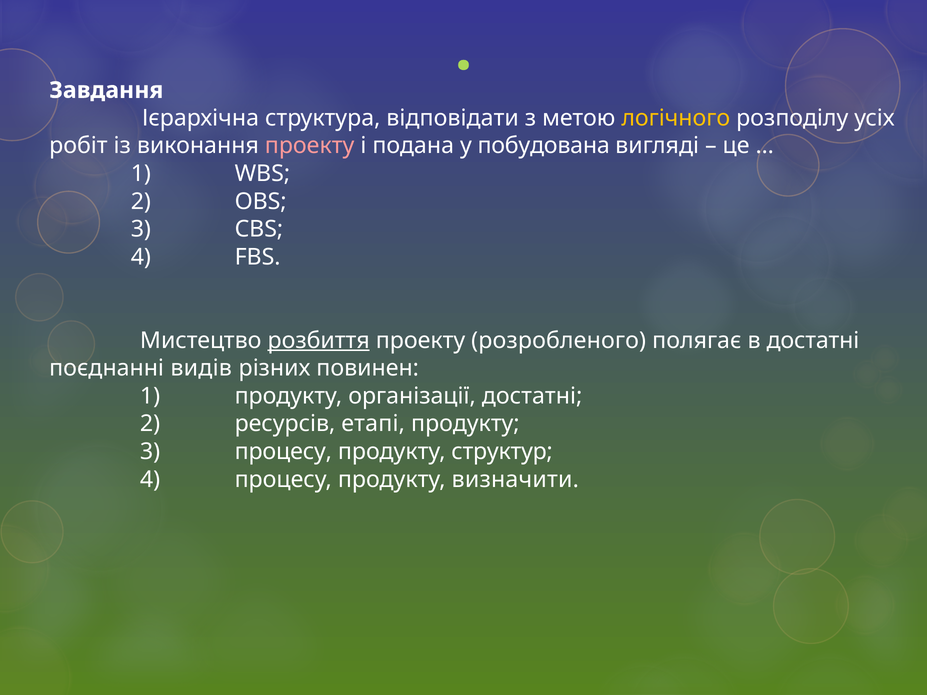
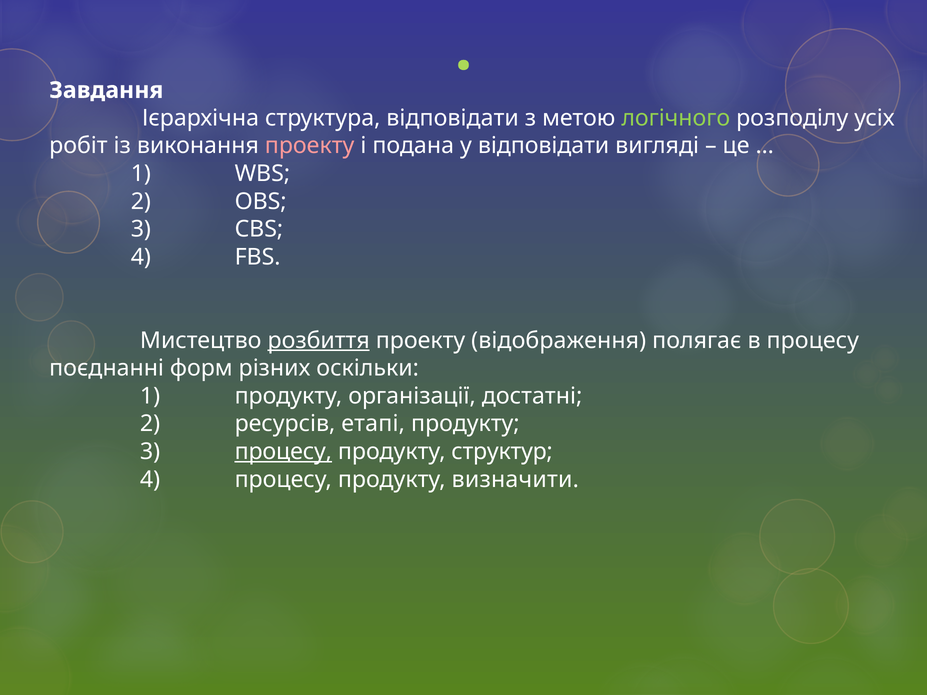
логічного colour: yellow -> light green
у побудована: побудована -> відповідати
розробленого: розробленого -> відображення
в достатні: достатні -> процесу
видів: видів -> форм
повинен: повинен -> оскільки
процесу at (283, 452) underline: none -> present
